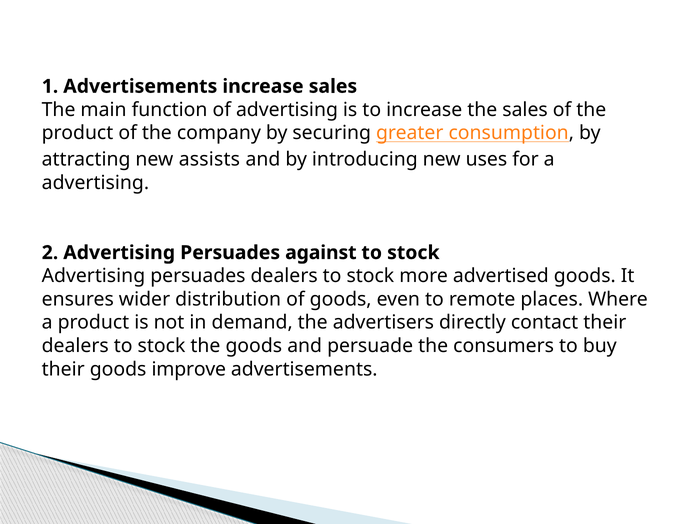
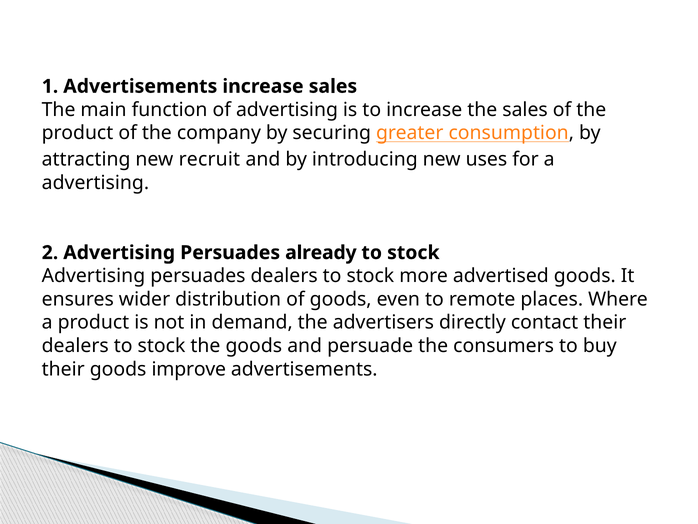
assists: assists -> recruit
against: against -> already
